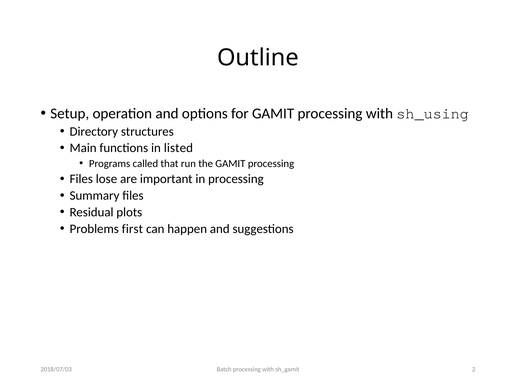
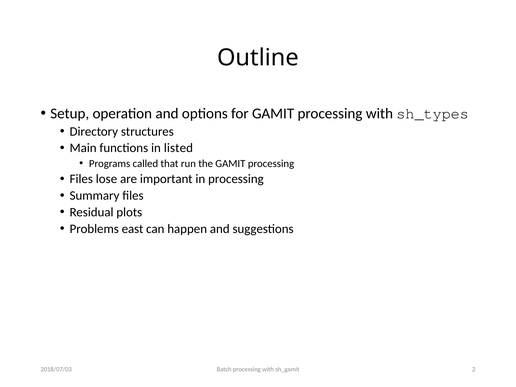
sh_using: sh_using -> sh_types
first: first -> east
